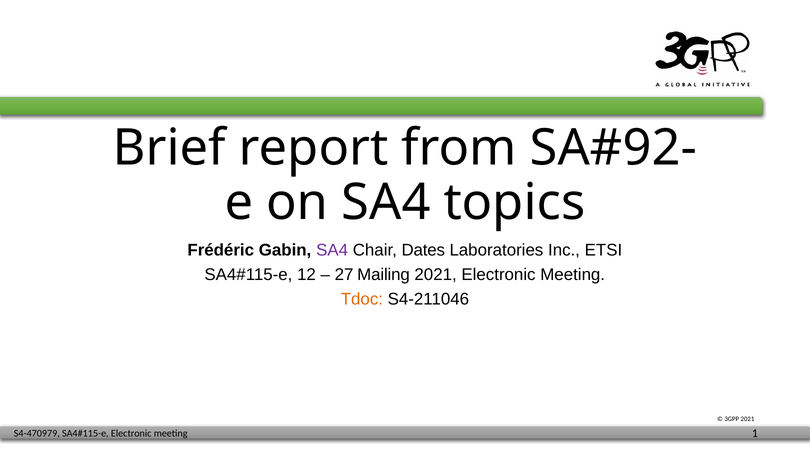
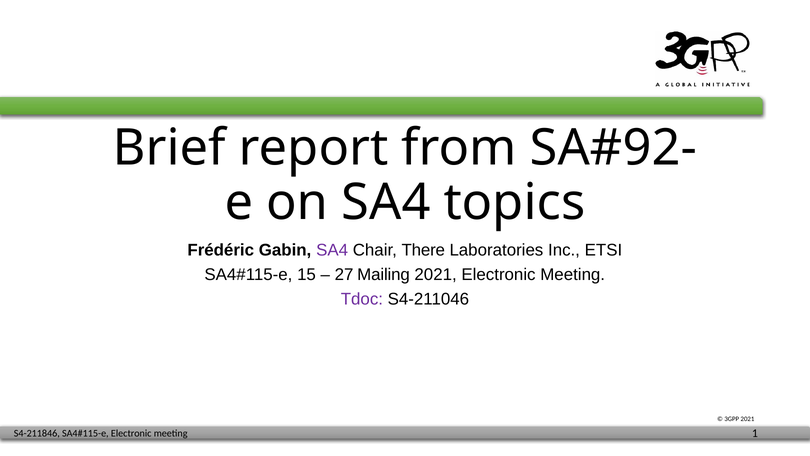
Dates: Dates -> There
12: 12 -> 15
Tdoc colour: orange -> purple
S4-470979: S4-470979 -> S4-211846
